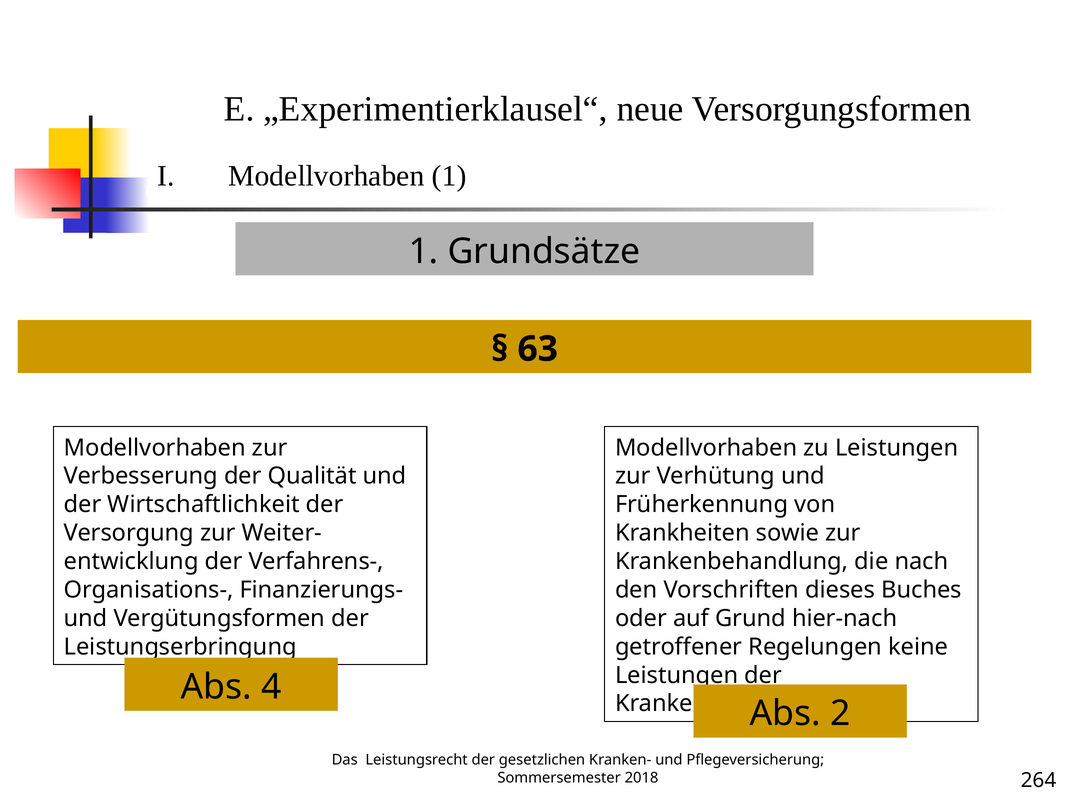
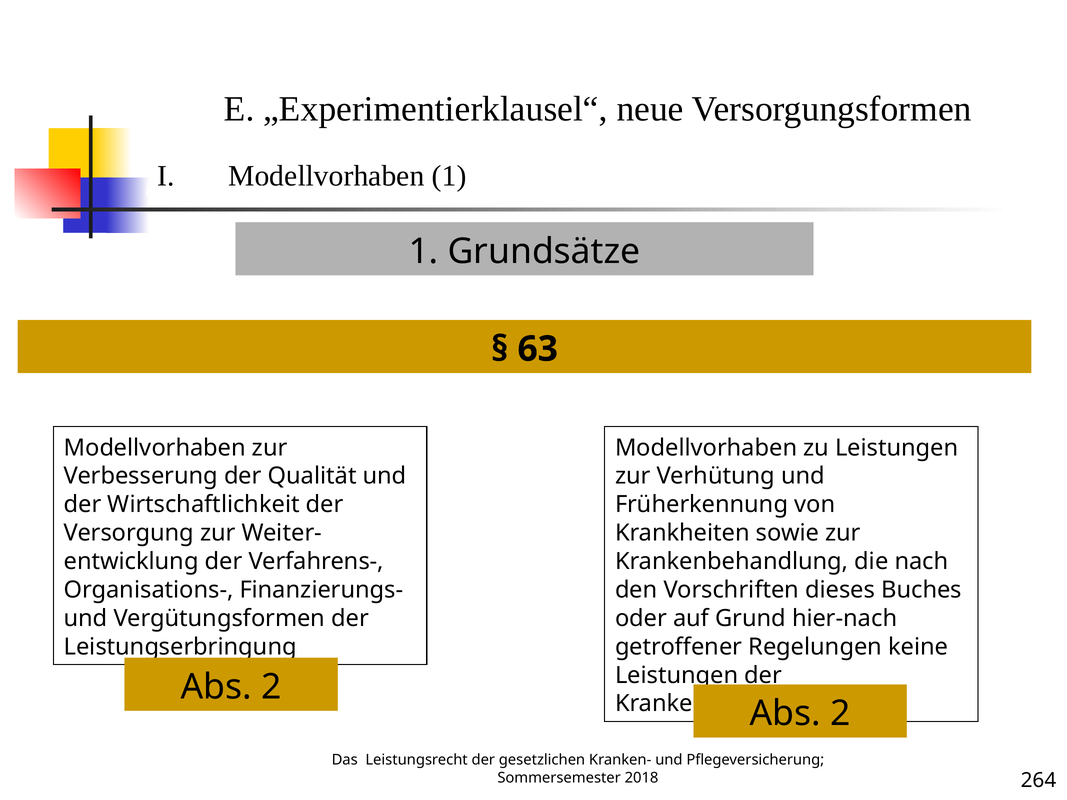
4 at (271, 687): 4 -> 2
